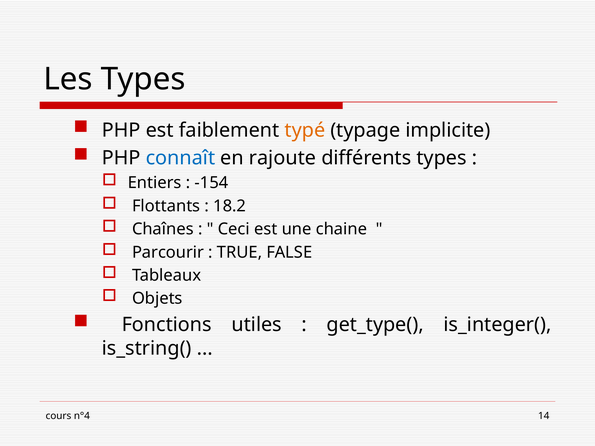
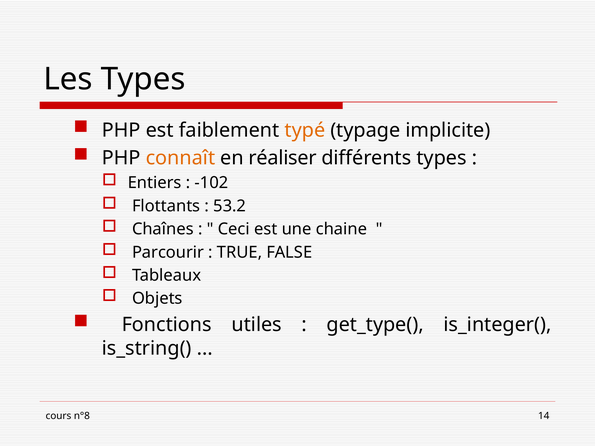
connaît colour: blue -> orange
rajoute: rajoute -> réaliser
-154: -154 -> -102
18.2: 18.2 -> 53.2
n°4: n°4 -> n°8
